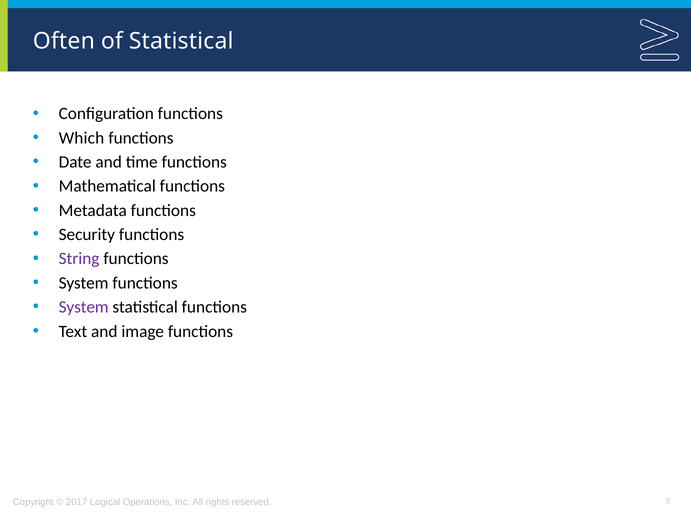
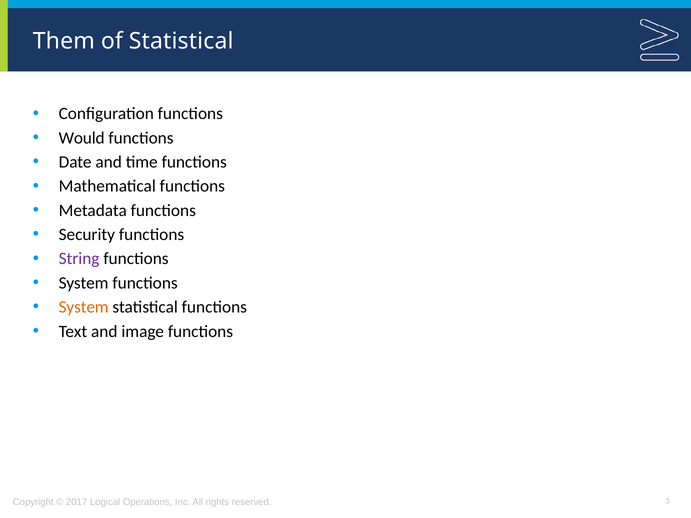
Often: Often -> Them
Which: Which -> Would
System at (84, 307) colour: purple -> orange
